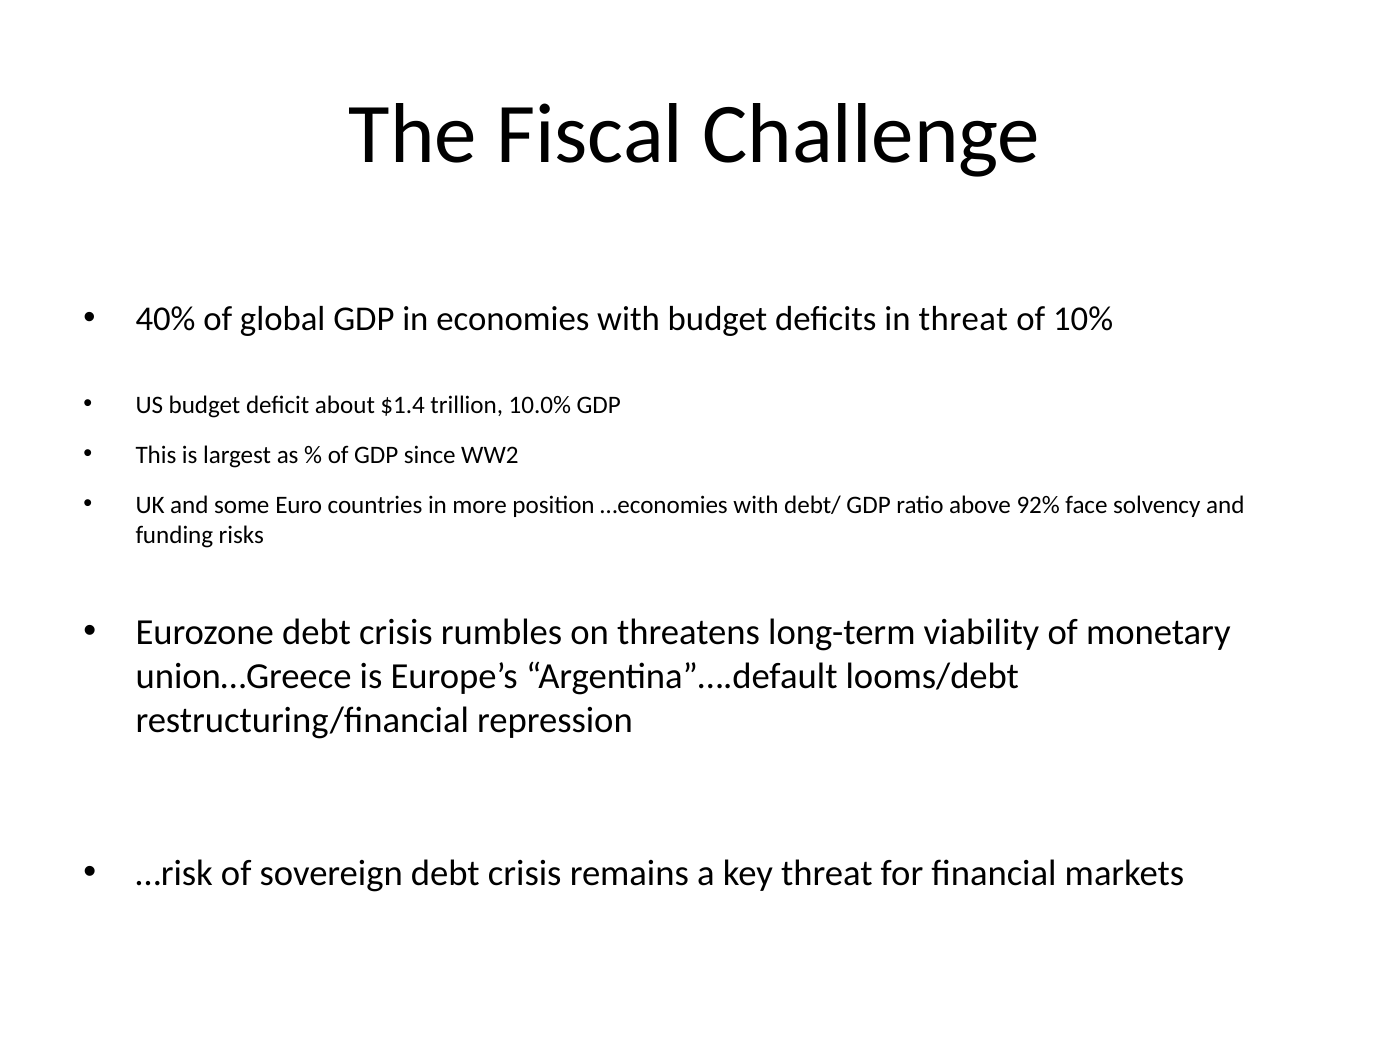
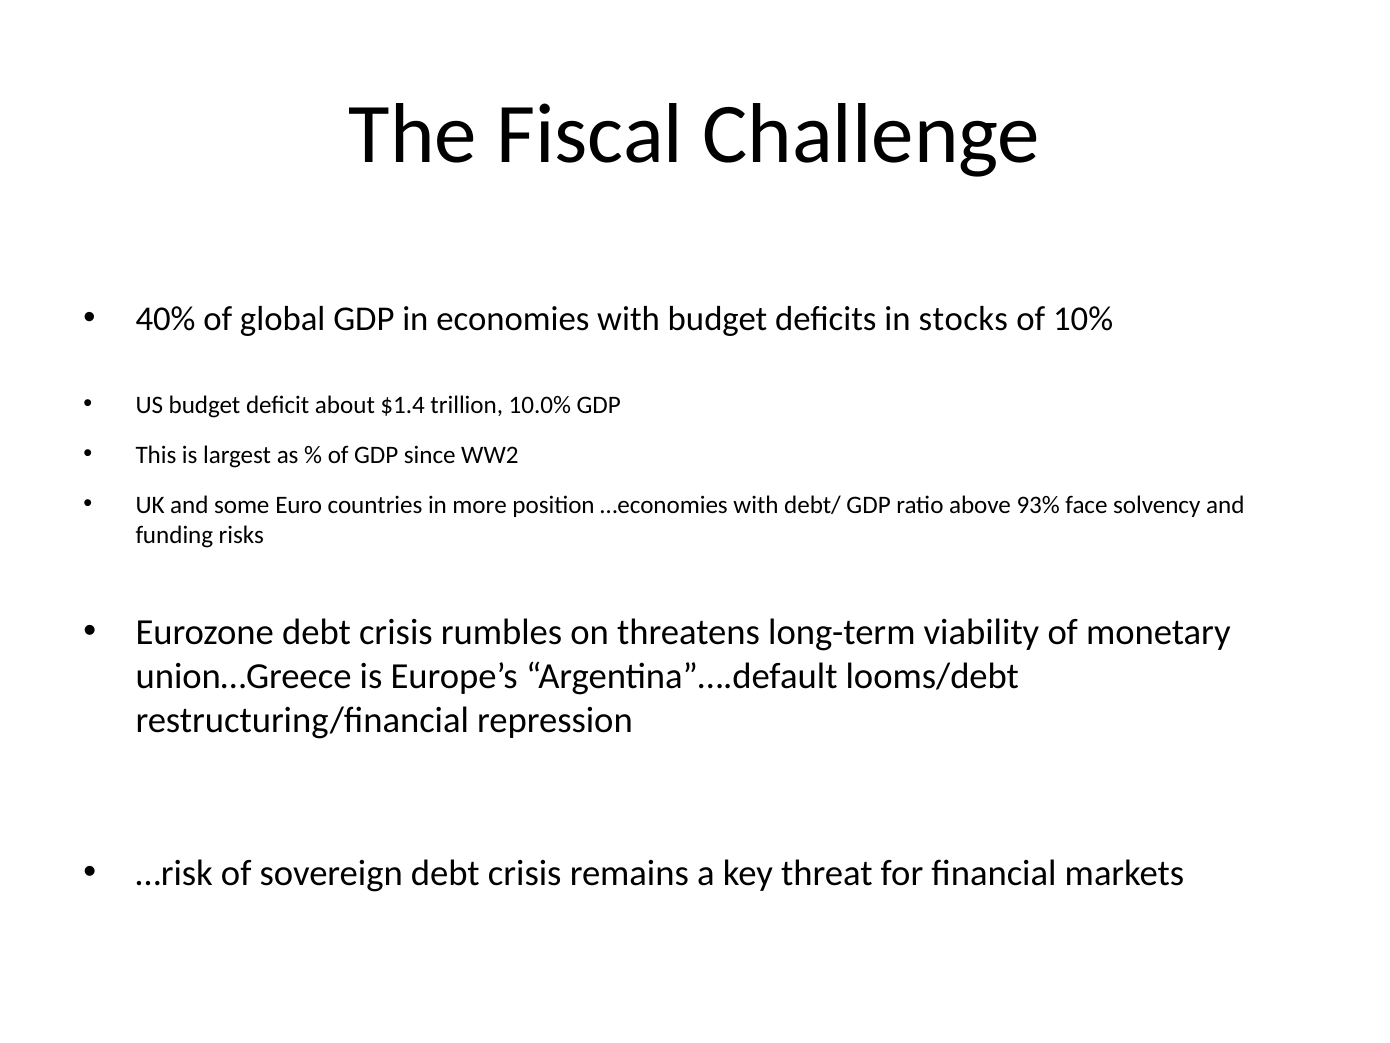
in threat: threat -> stocks
92%: 92% -> 93%
